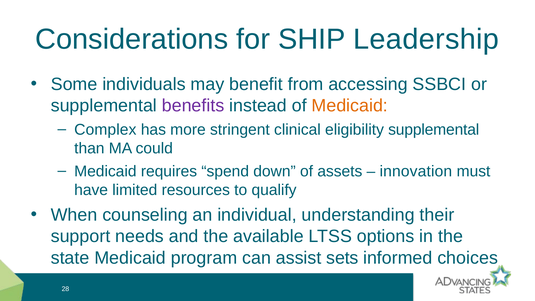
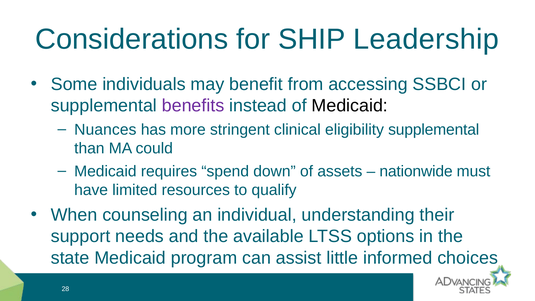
Medicaid at (350, 106) colour: orange -> black
Complex: Complex -> Nuances
innovation: innovation -> nationwide
sets: sets -> little
